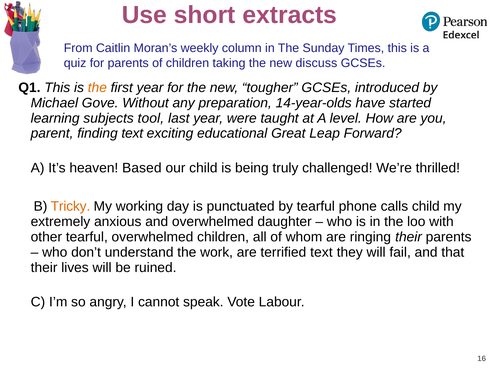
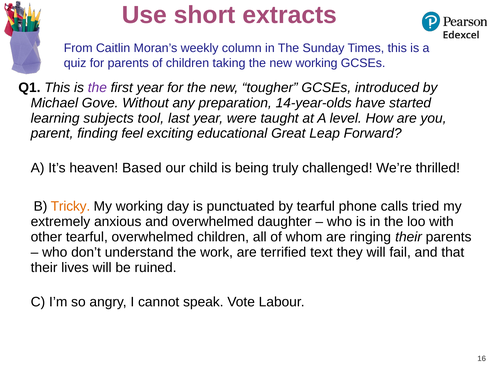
new discuss: discuss -> working
the at (97, 88) colour: orange -> purple
finding text: text -> feel
calls child: child -> tried
